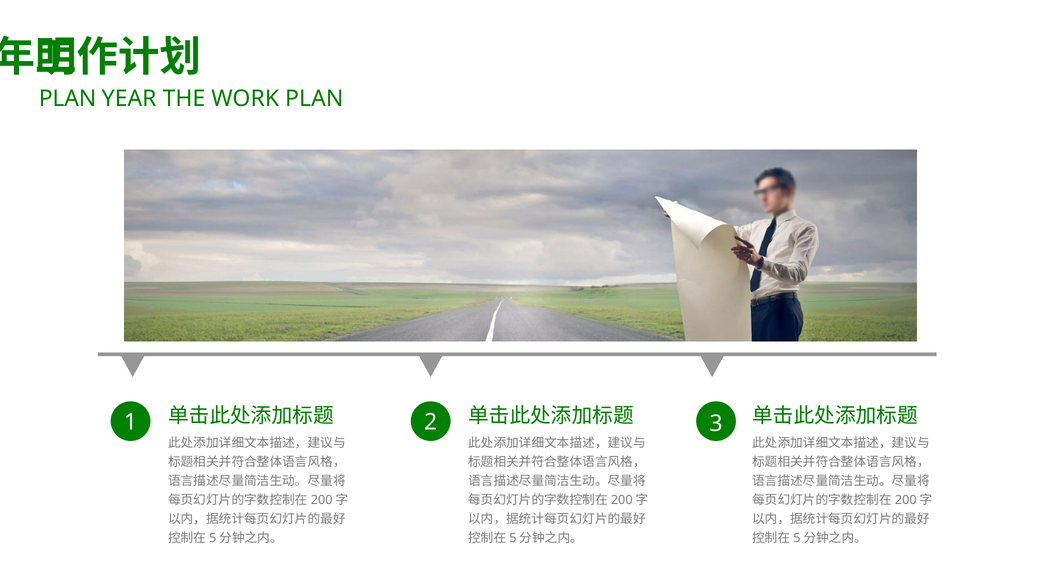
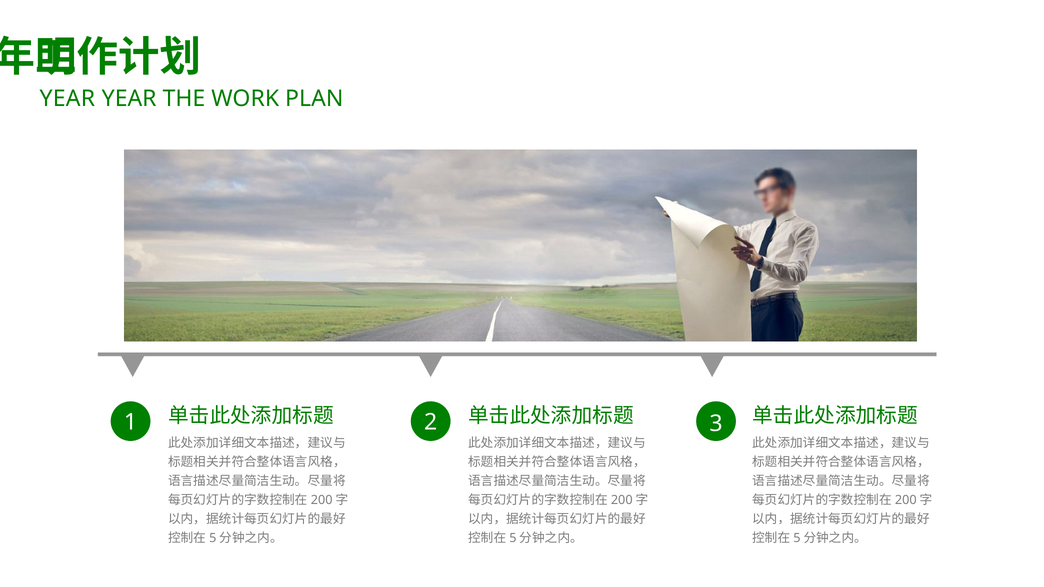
PLAN at (68, 98): PLAN -> YEAR
